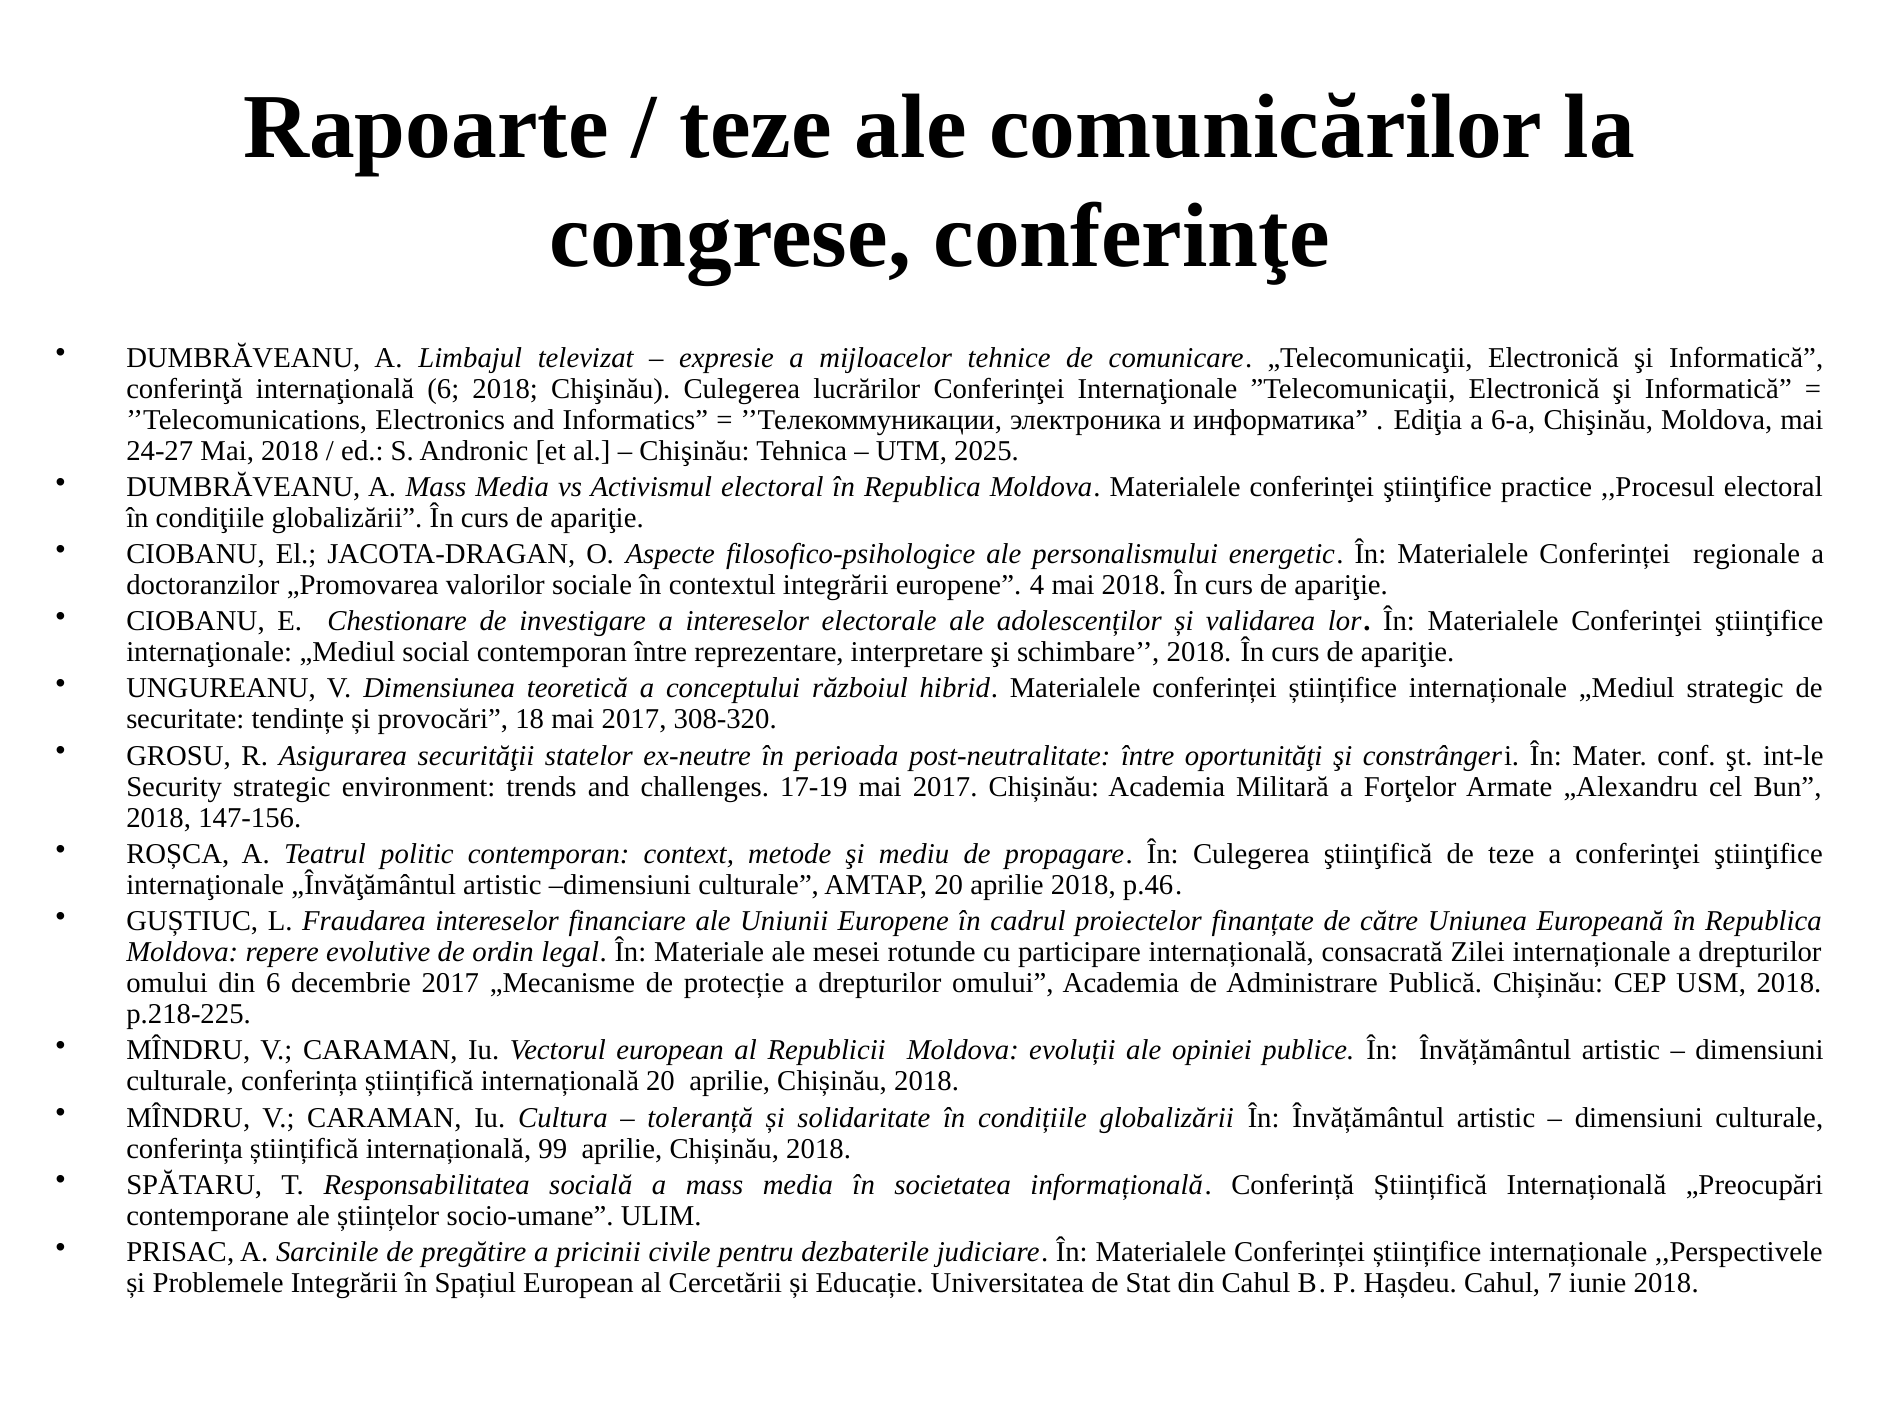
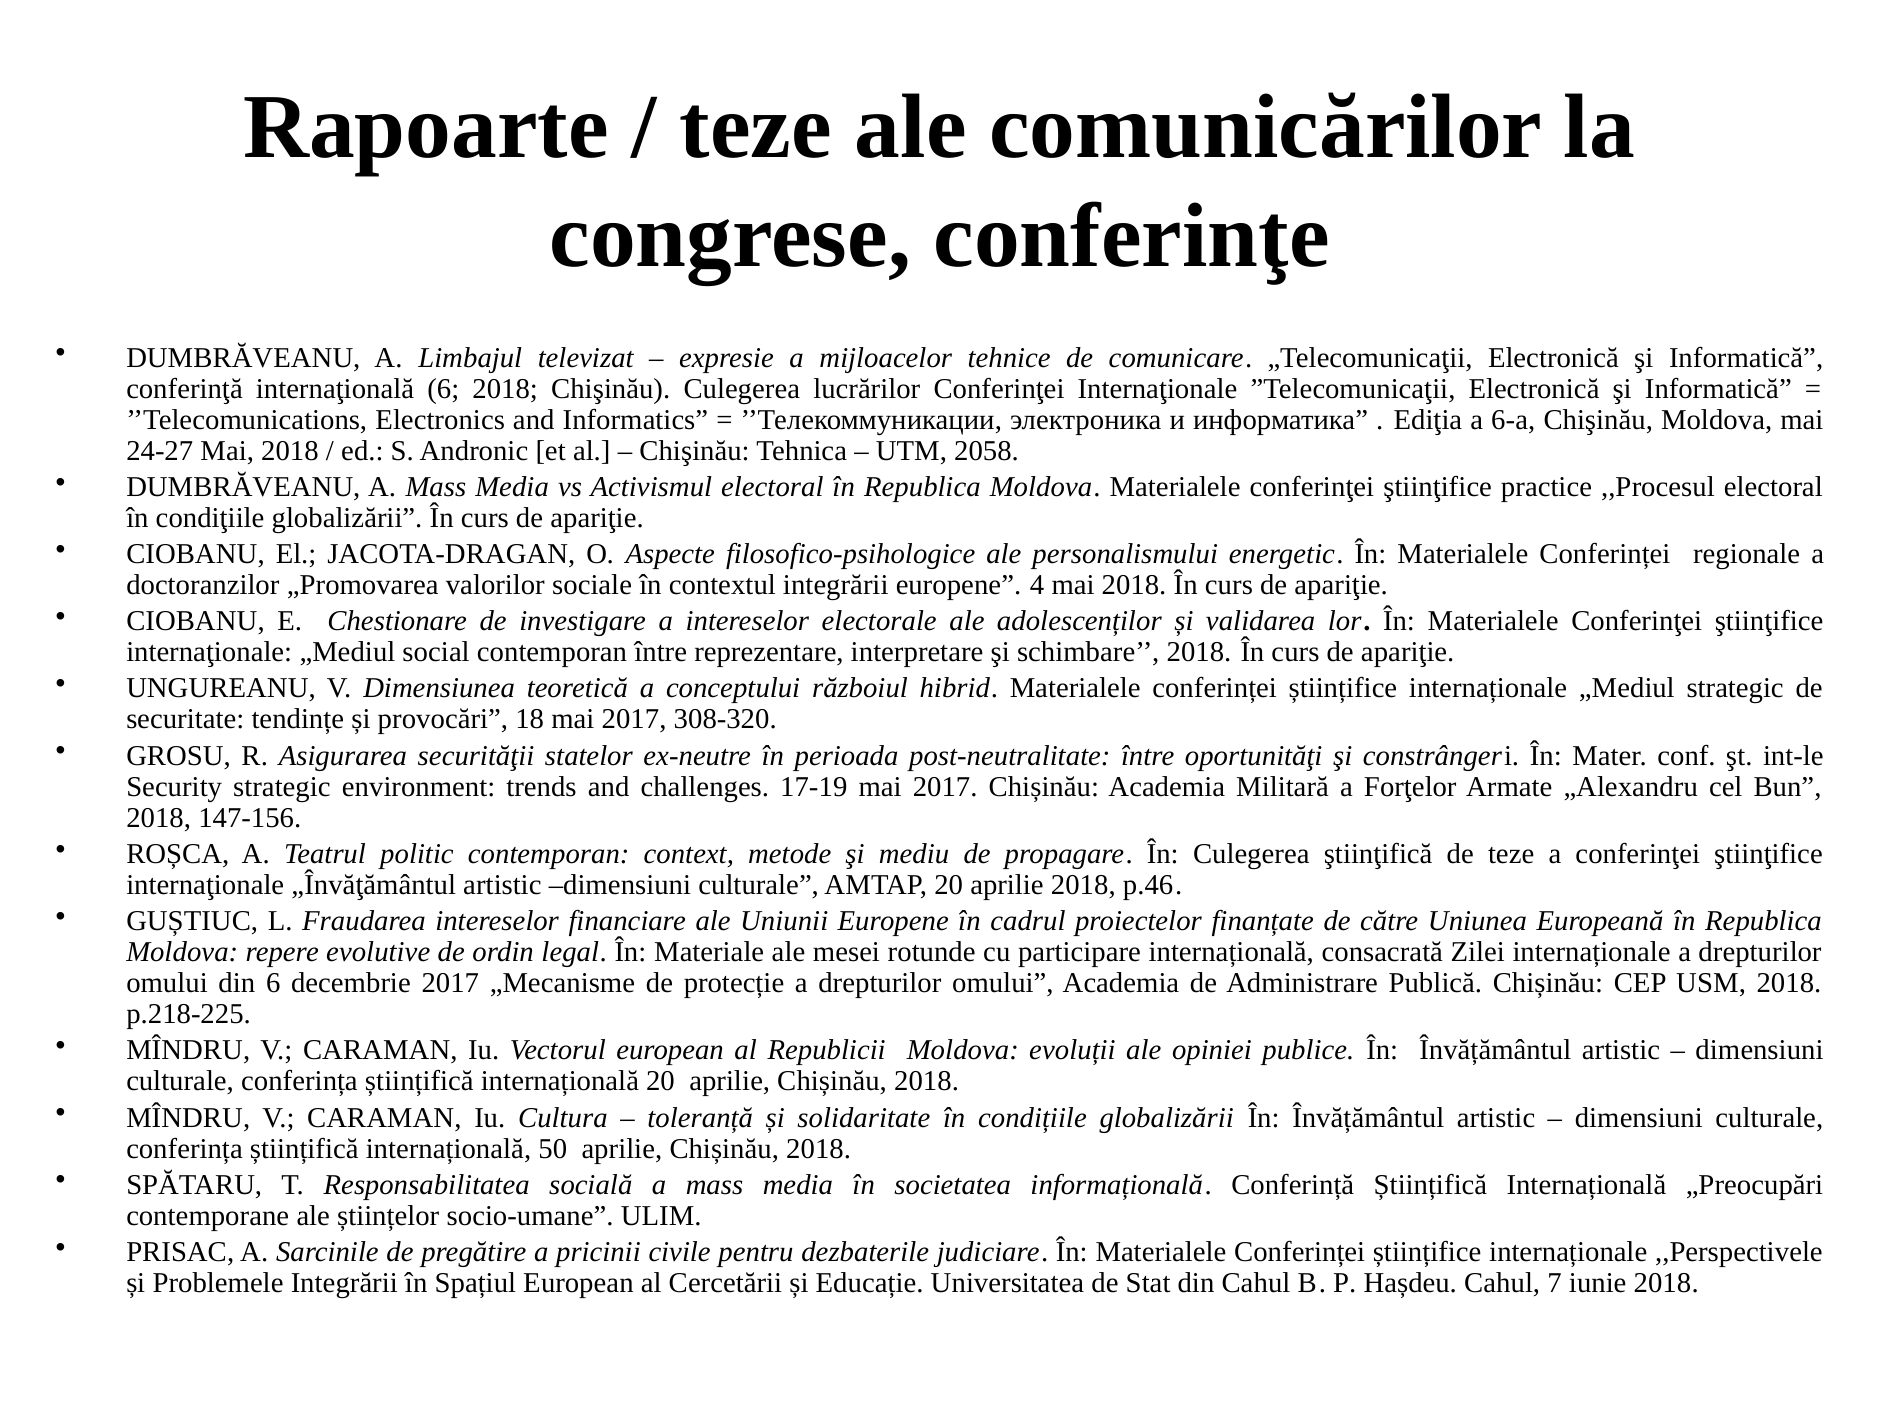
2025: 2025 -> 2058
99: 99 -> 50
